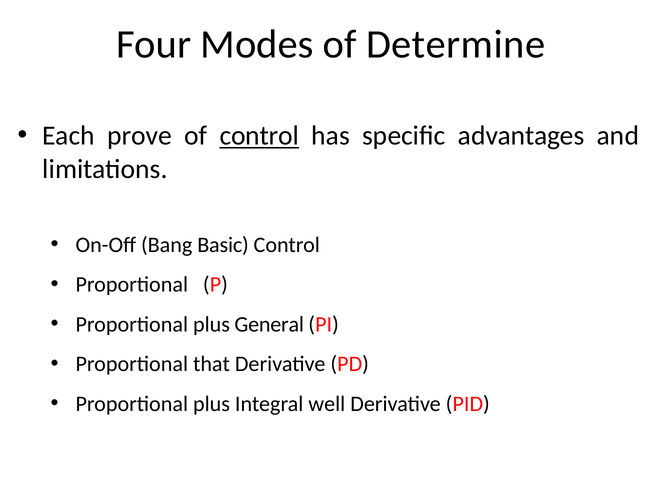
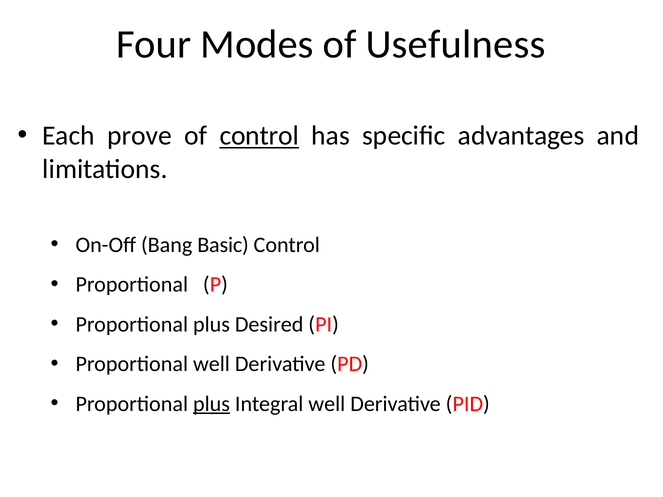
Determine: Determine -> Usefulness
General: General -> Desired
Proportional that: that -> well
plus at (211, 404) underline: none -> present
